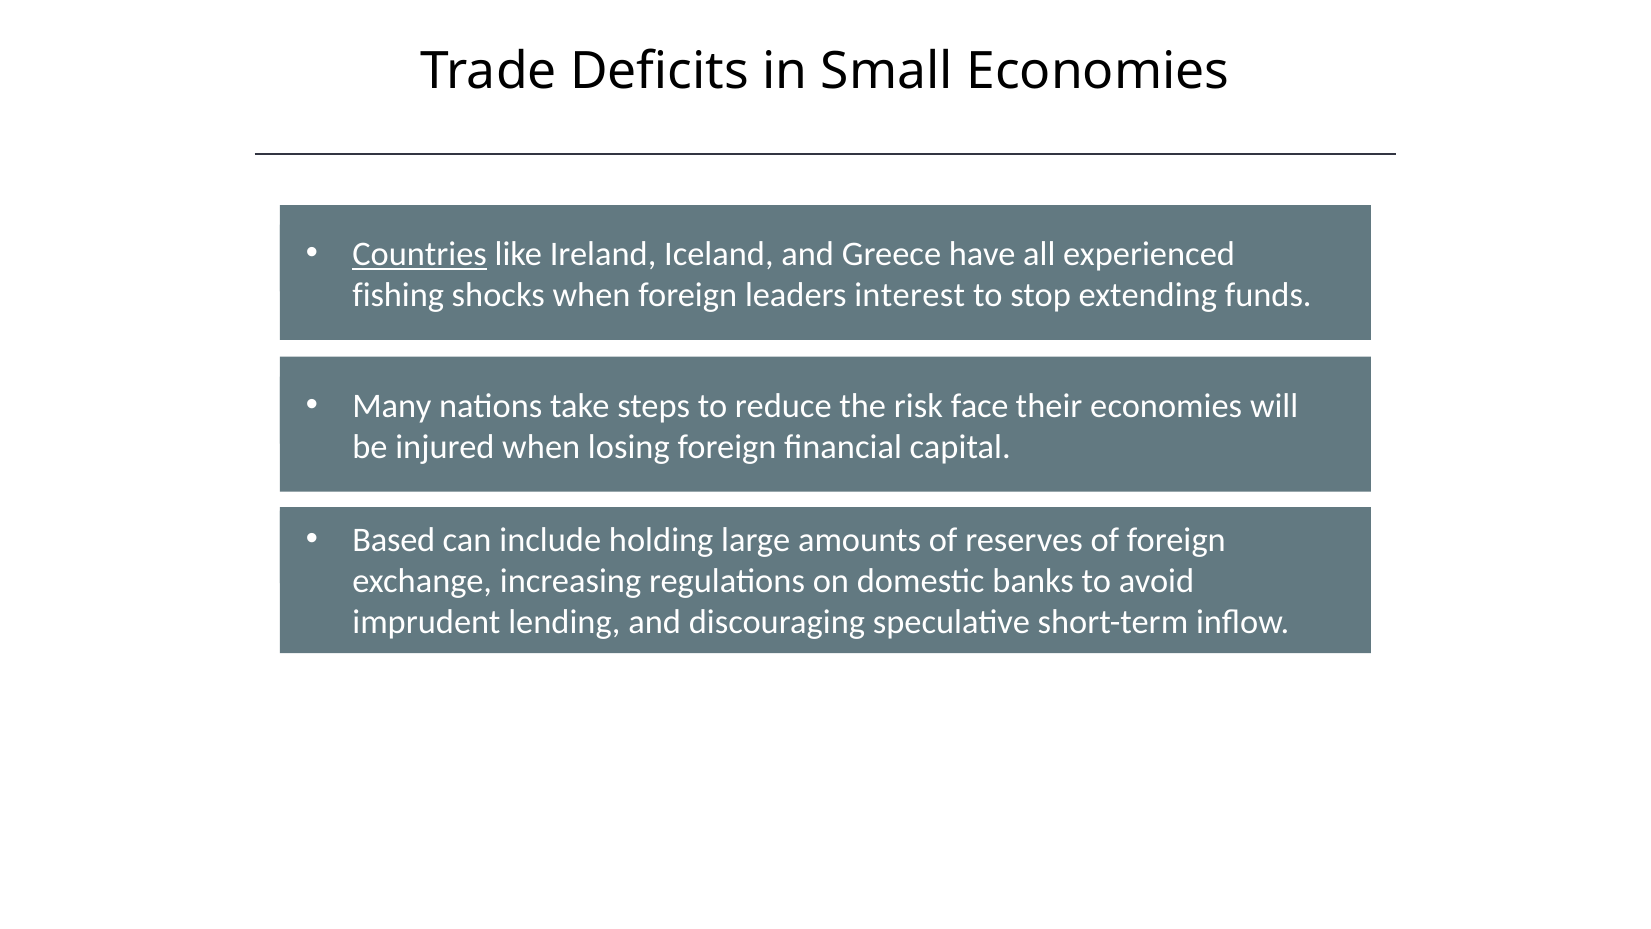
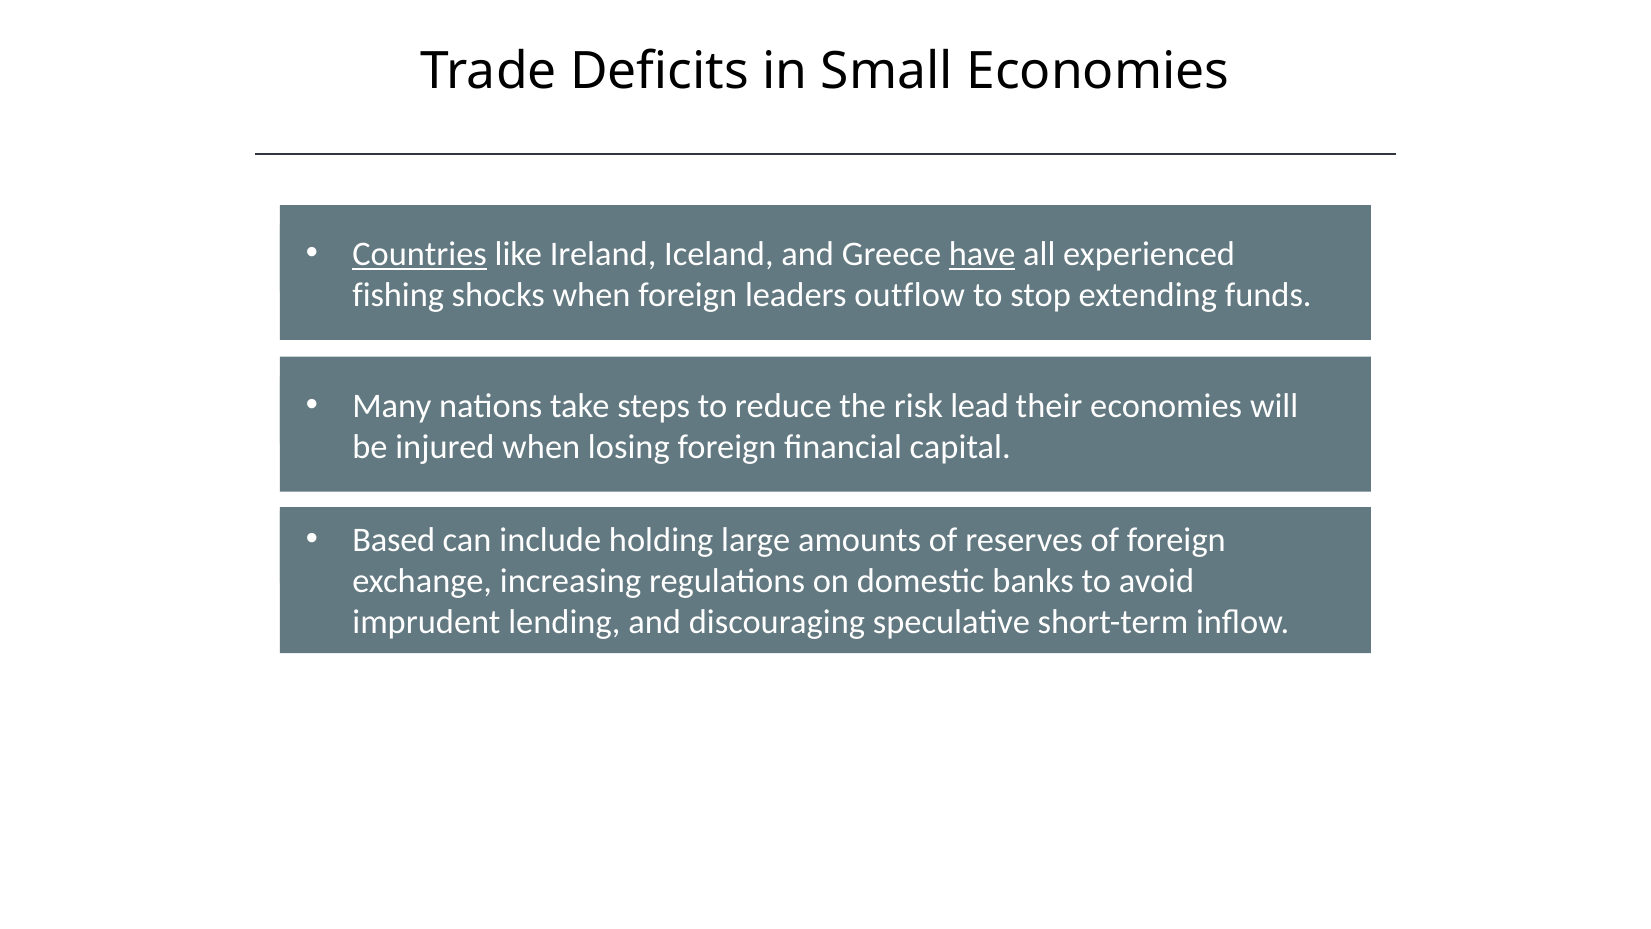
have underline: none -> present
interest: interest -> outflow
face: face -> lead
